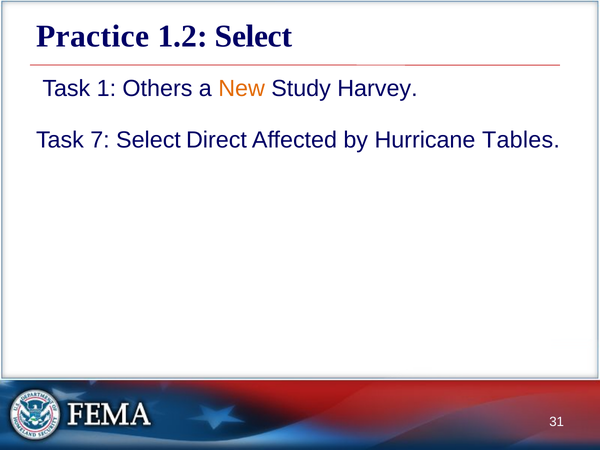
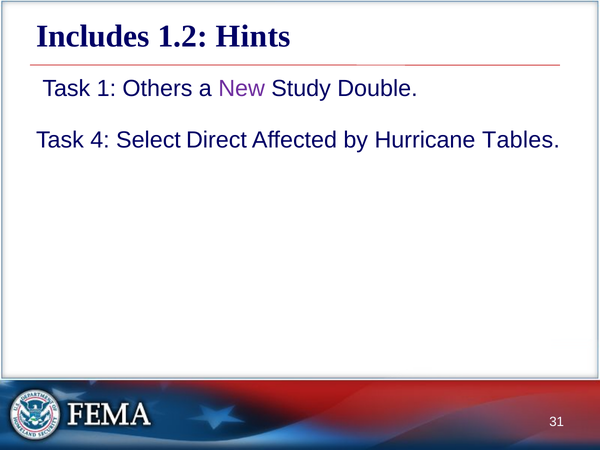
Practice: Practice -> Includes
1.2 Select: Select -> Hints
New colour: orange -> purple
Harvey: Harvey -> Double
7: 7 -> 4
